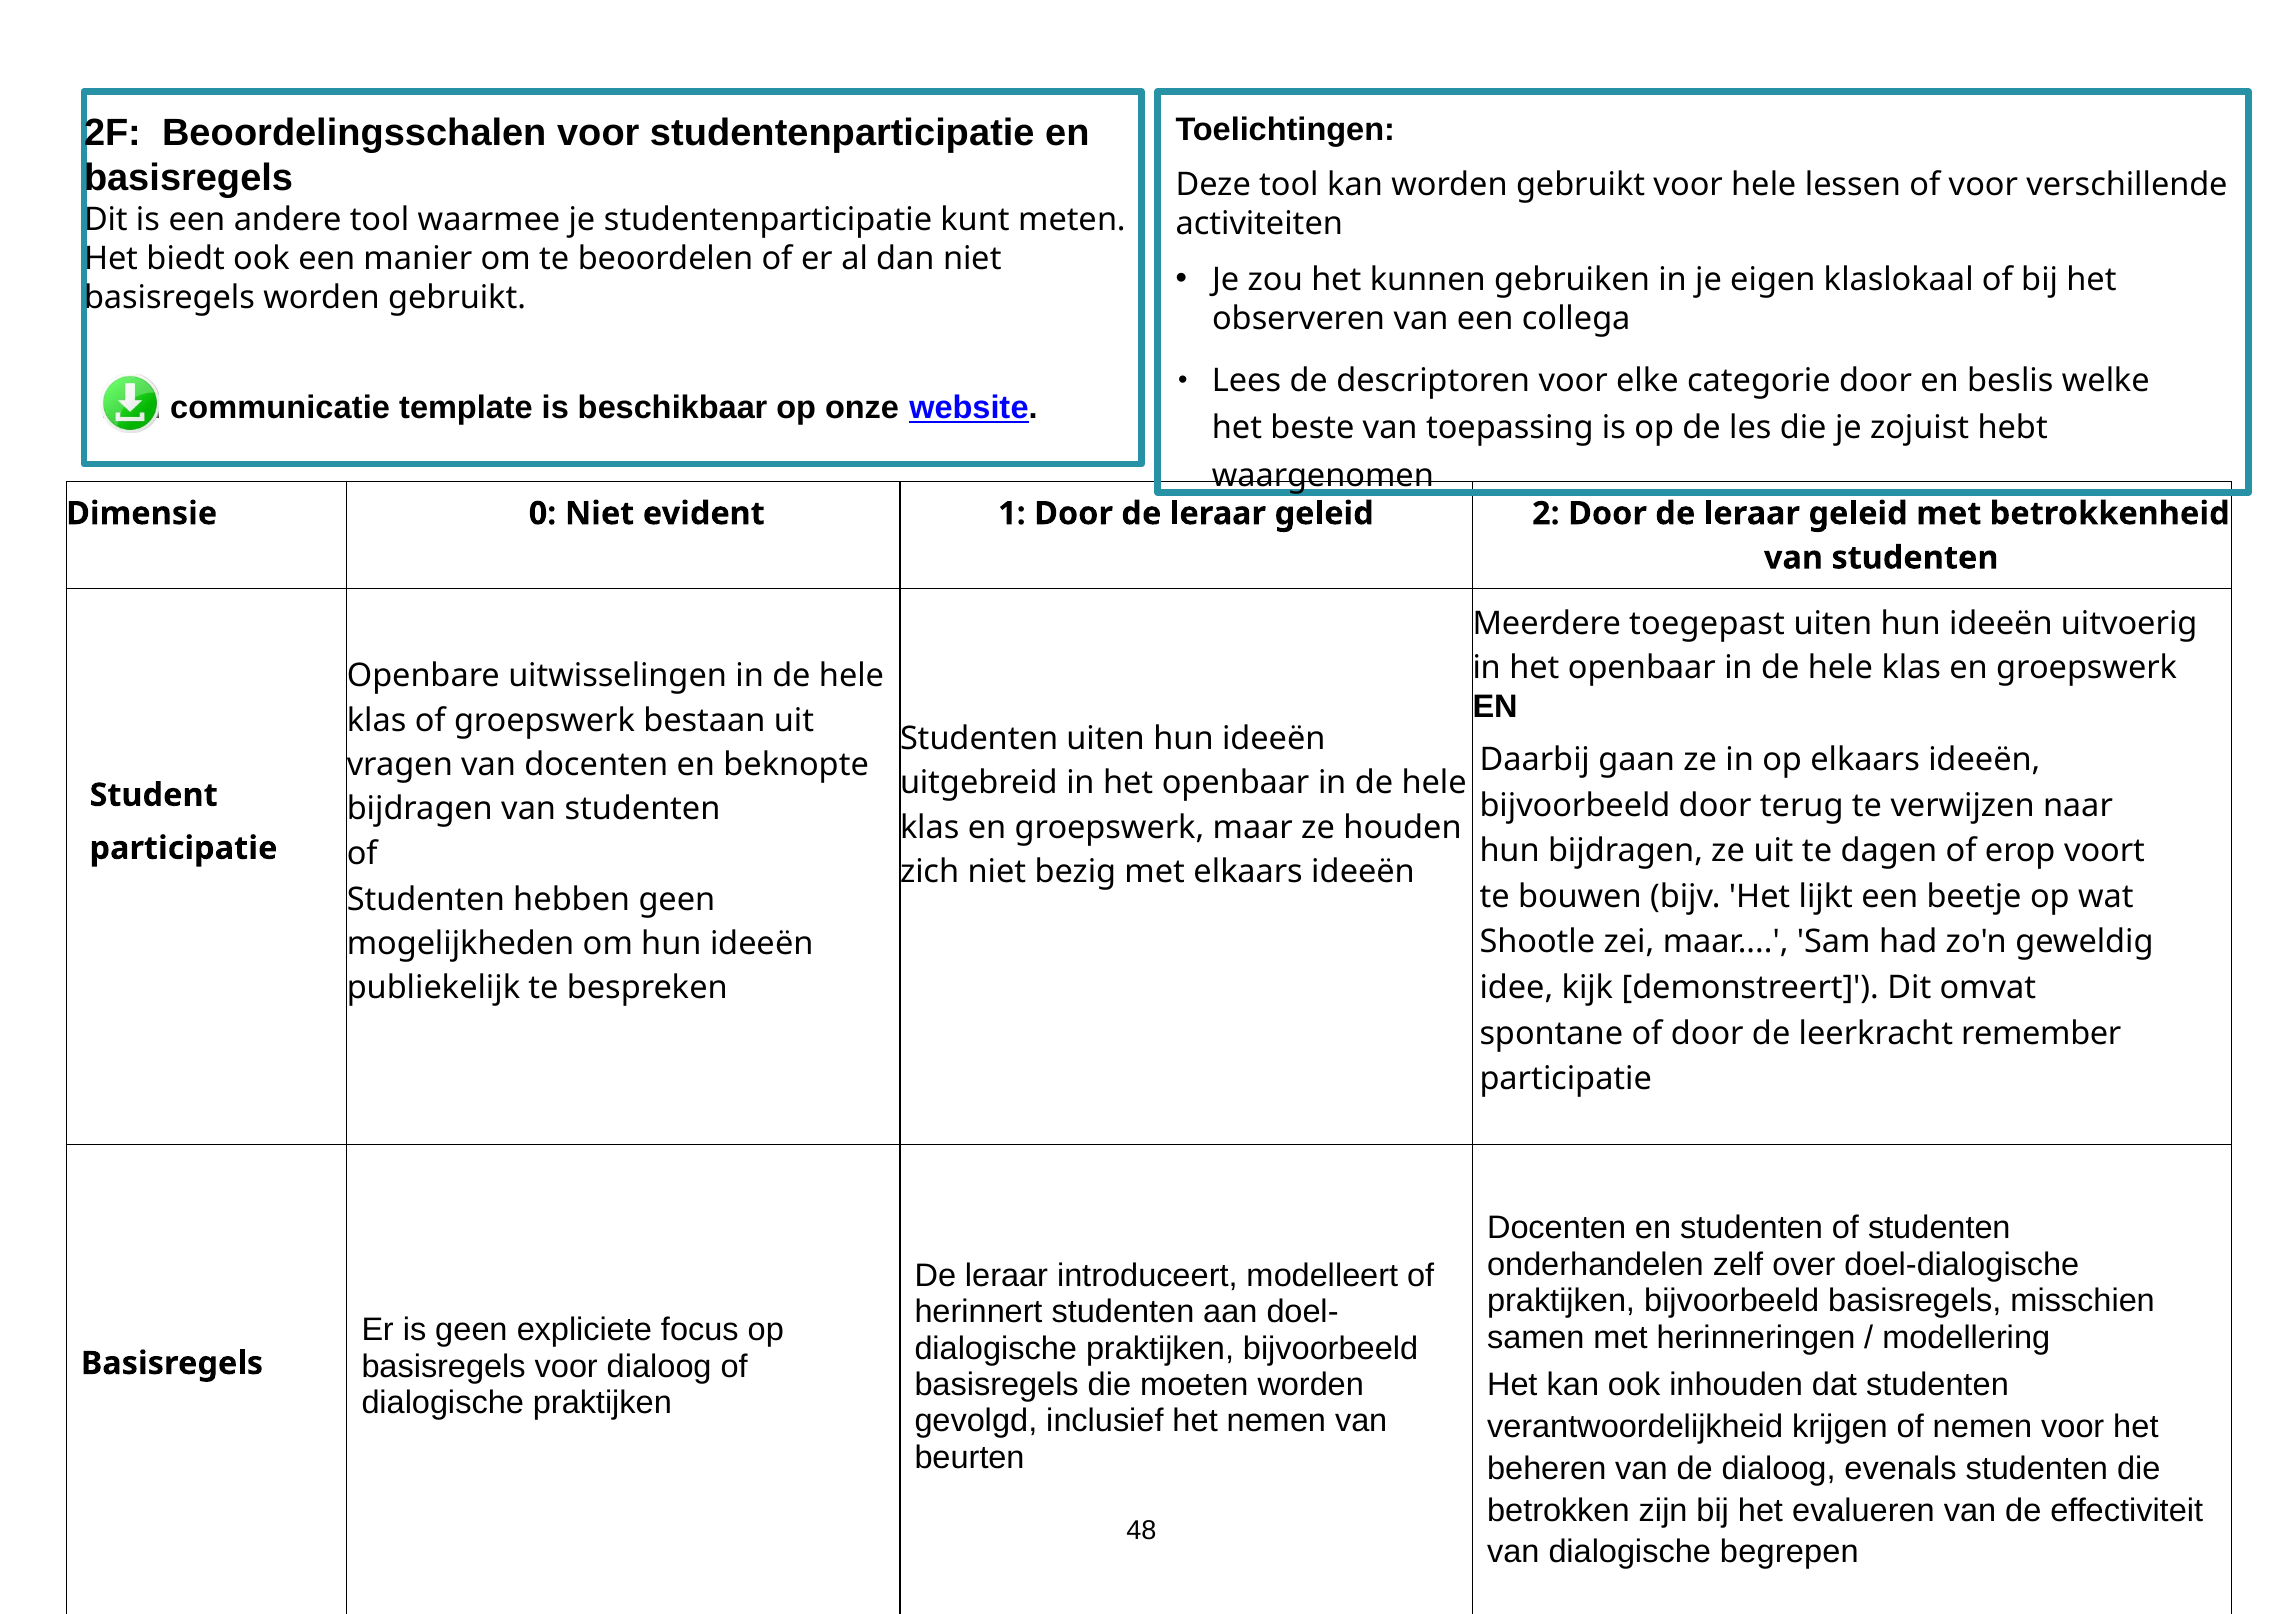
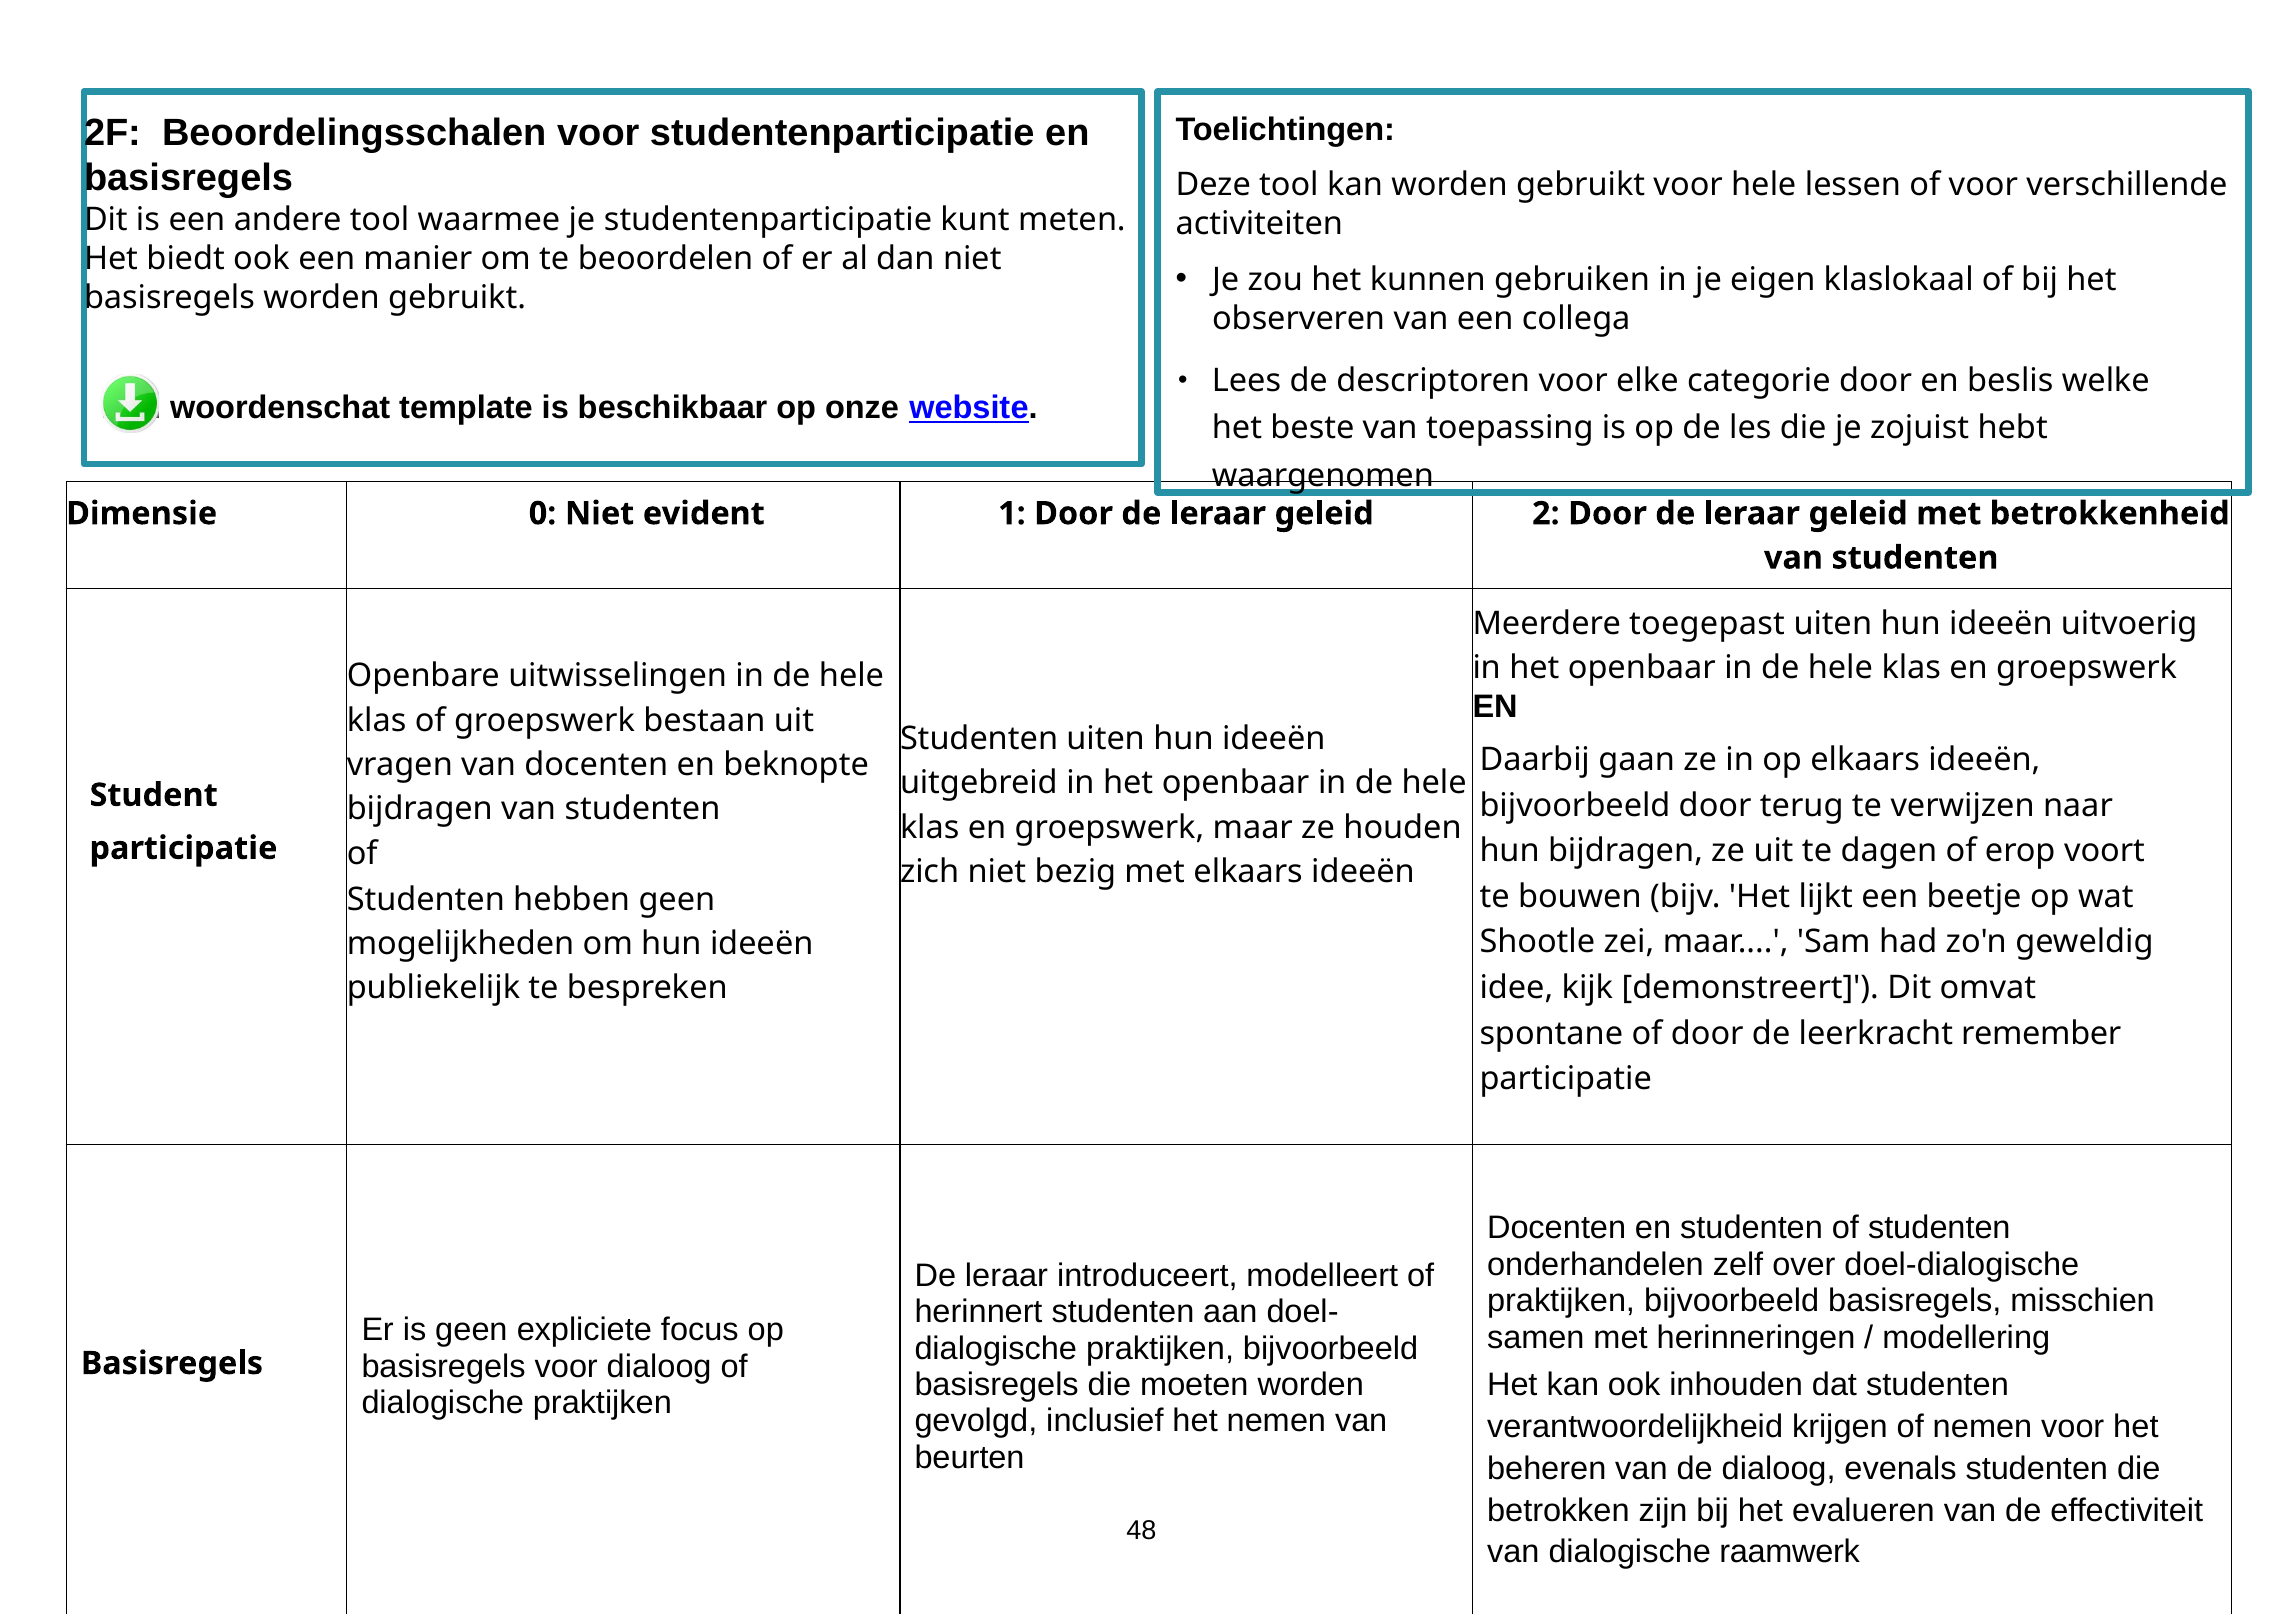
communicatie: communicatie -> woordenschat
begrepen: begrepen -> raamwerk
